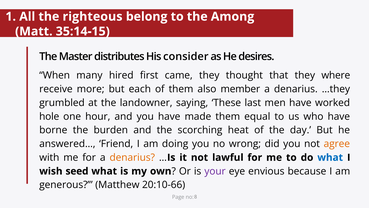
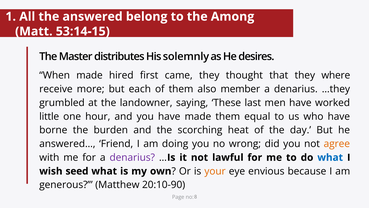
righteous: righteous -> answered
35:14-15: 35:14-15 -> 53:14-15
consider: consider -> solemnly
When many: many -> made
hole: hole -> little
denarius at (132, 158) colour: orange -> purple
your colour: purple -> orange
20:10-66: 20:10-66 -> 20:10-90
